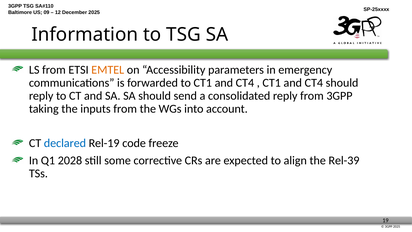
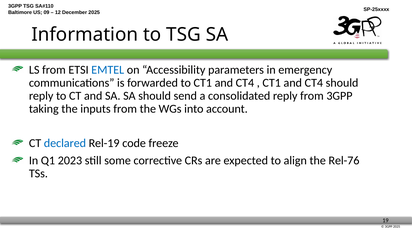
EMTEL colour: orange -> blue
2028: 2028 -> 2023
Rel-39: Rel-39 -> Rel-76
